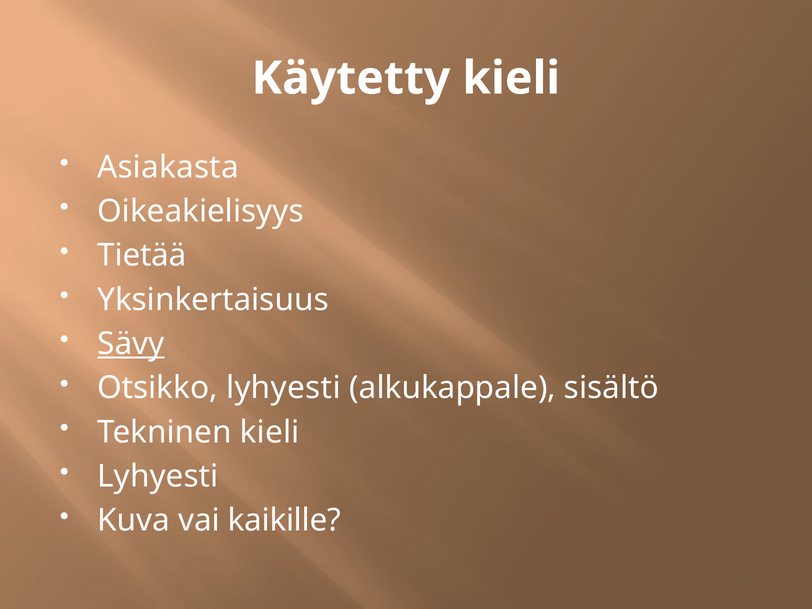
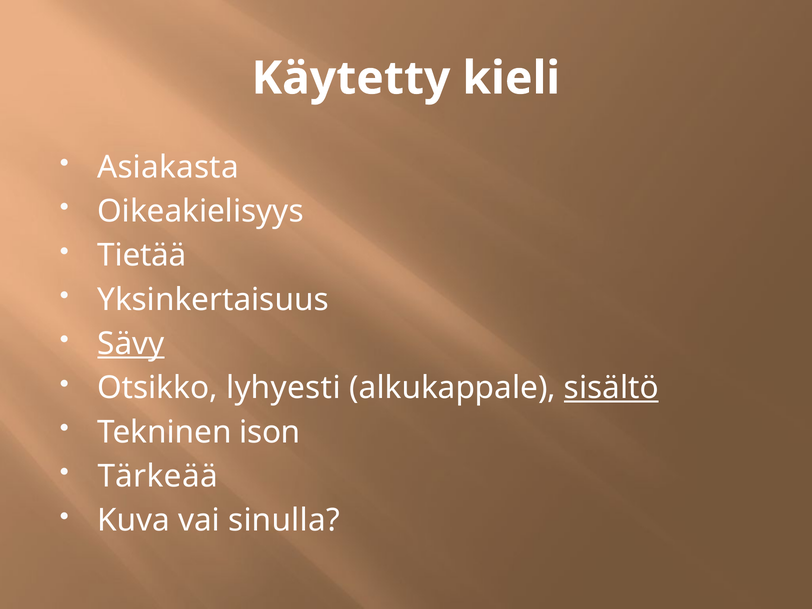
sisältö underline: none -> present
Tekninen kieli: kieli -> ison
Lyhyesti at (158, 476): Lyhyesti -> Tärkeää
kaikille: kaikille -> sinulla
